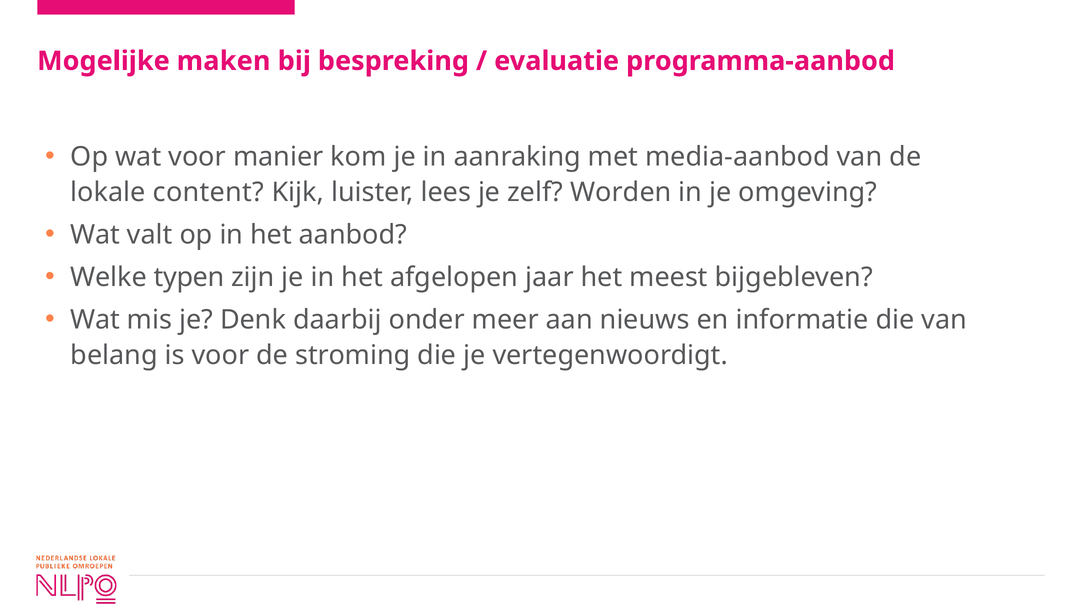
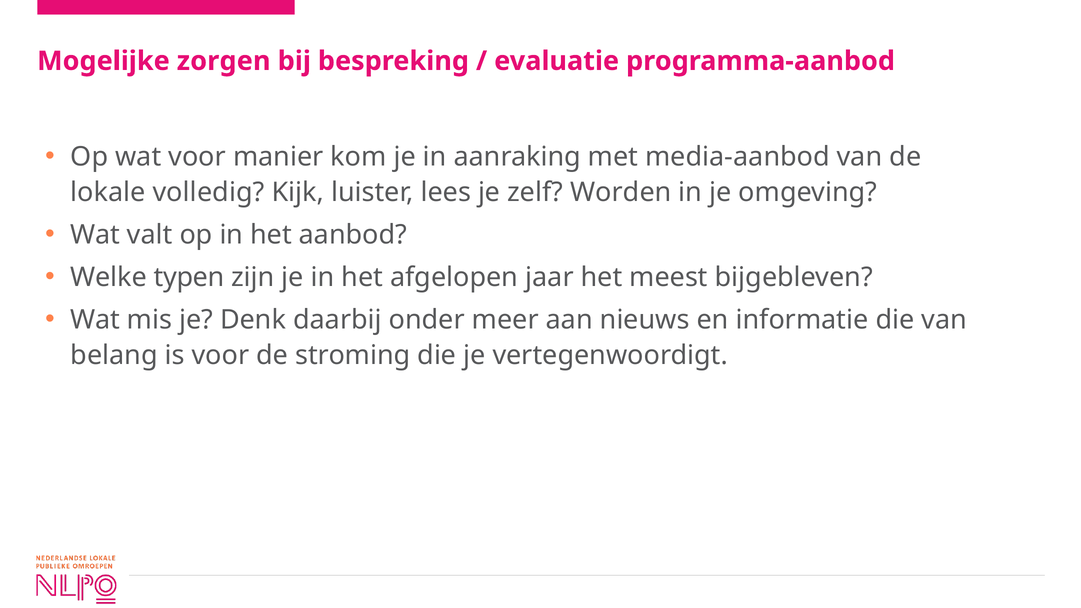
maken: maken -> zorgen
content: content -> volledig
